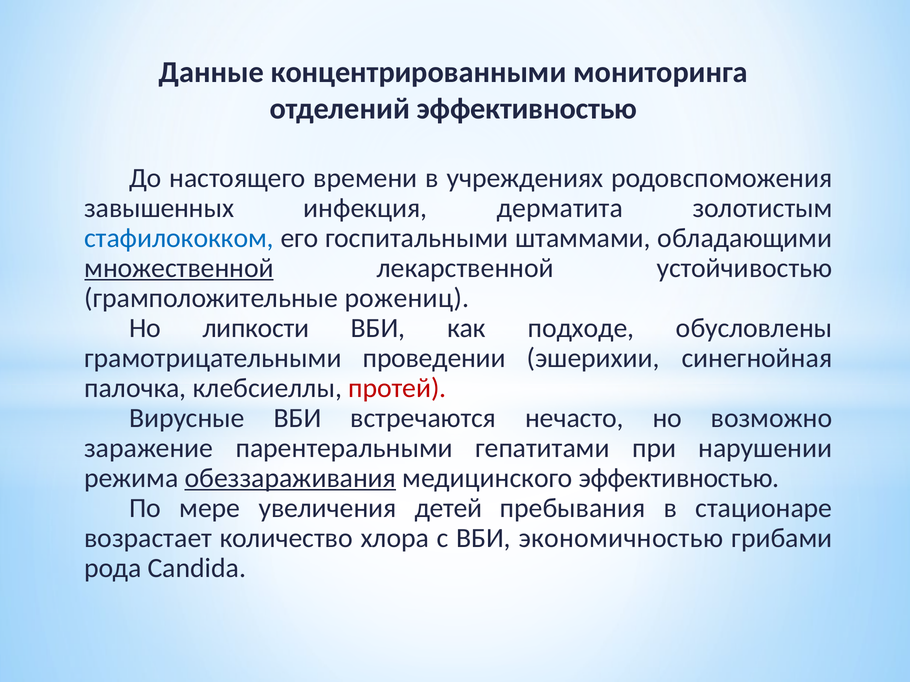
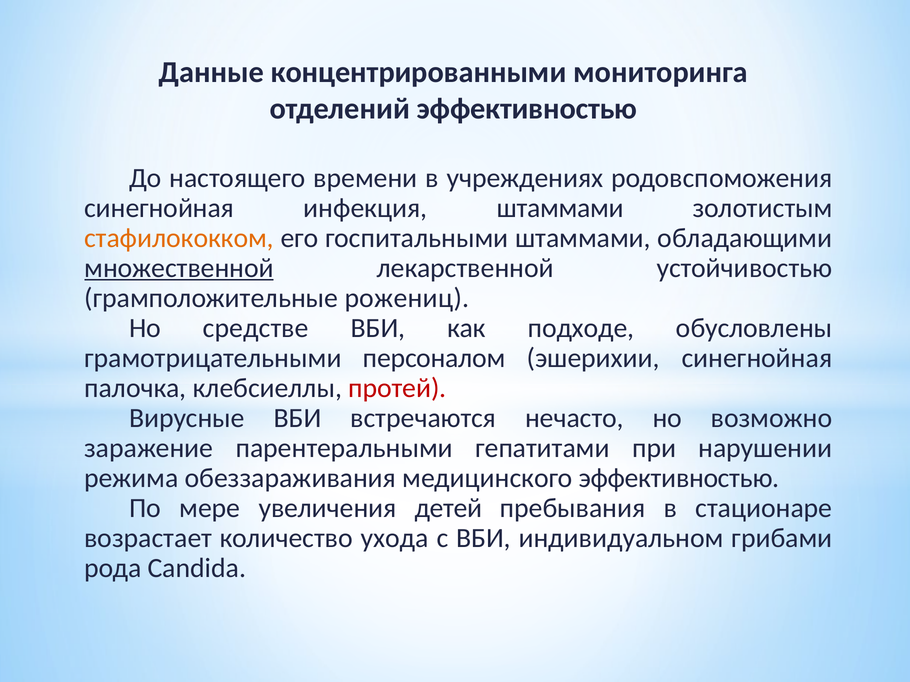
завышенных at (159, 208): завышенных -> синегнойная
инфекция дерматита: дерматита -> штаммами
стафилококком colour: blue -> orange
липкости: липкости -> средстве
проведении: проведении -> персоналом
обеззараживания underline: present -> none
хлора: хлора -> ухода
экономичностью: экономичностью -> индивидуальном
